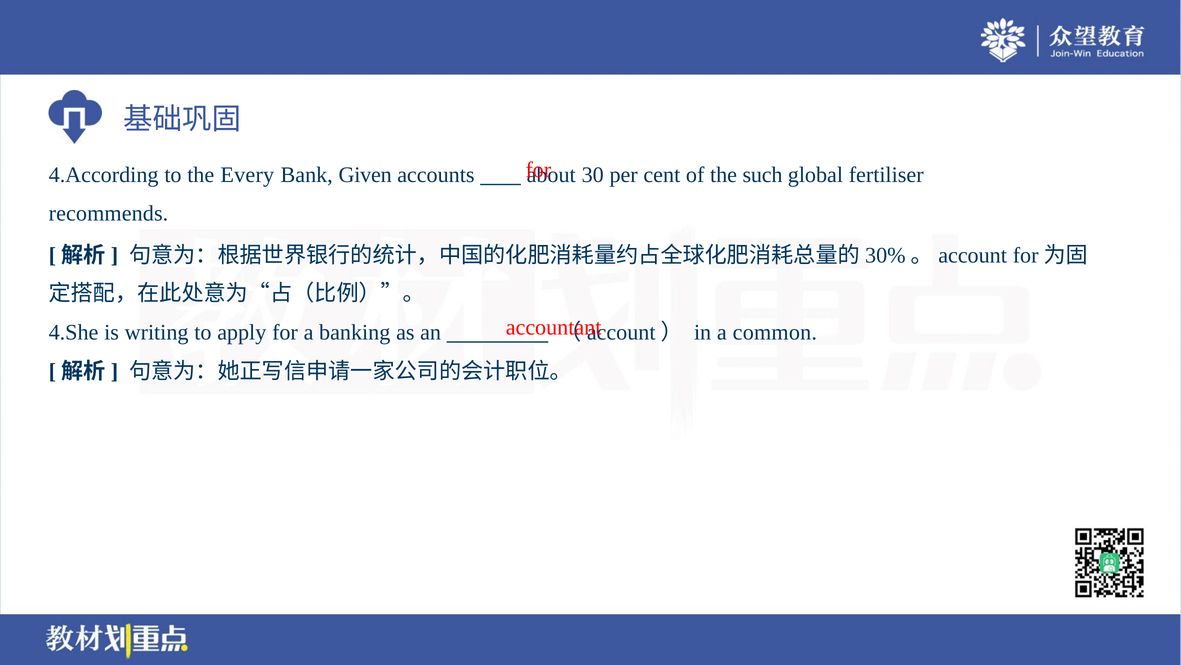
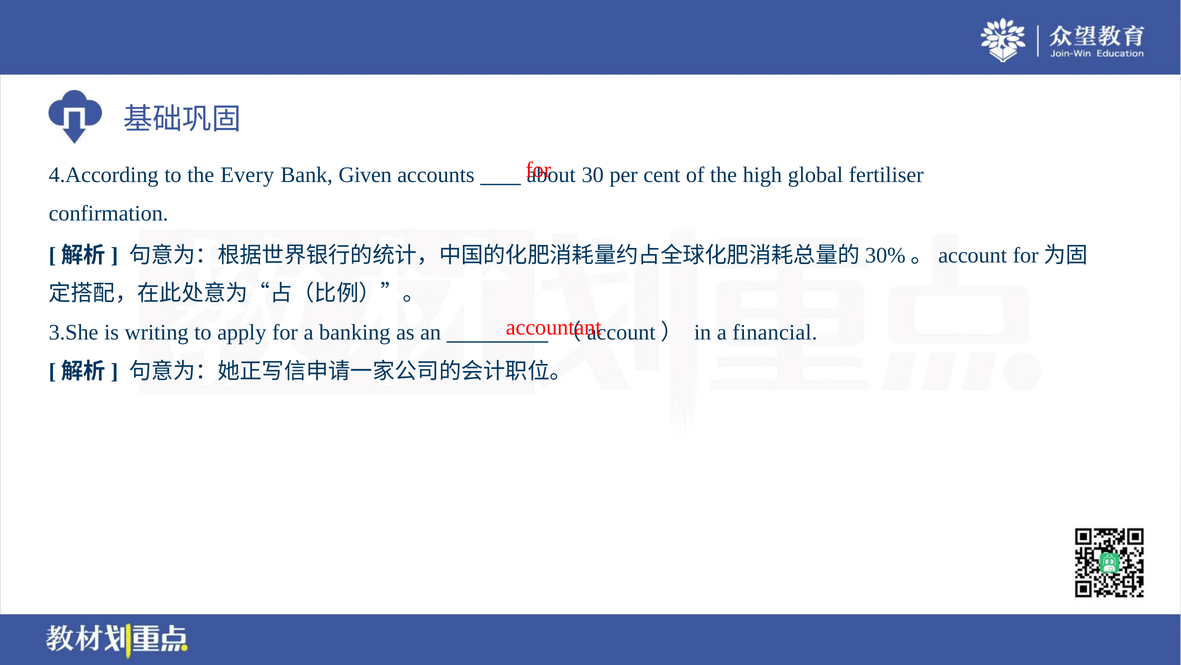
such: such -> high
recommends: recommends -> confirmation
4.She: 4.She -> 3.She
common: common -> financial
